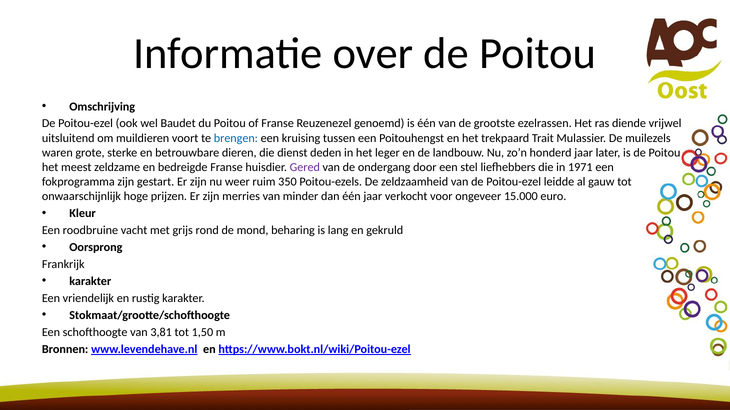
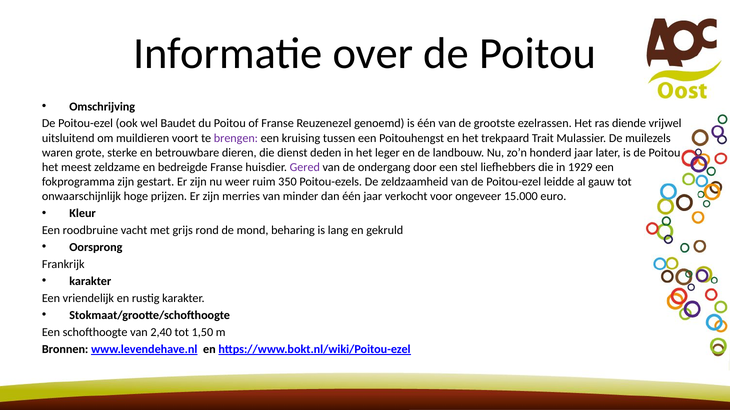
brengen colour: blue -> purple
1971: 1971 -> 1929
3,81: 3,81 -> 2,40
